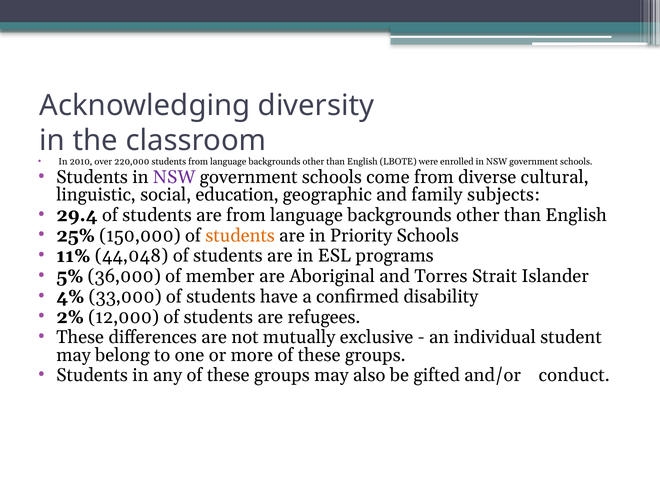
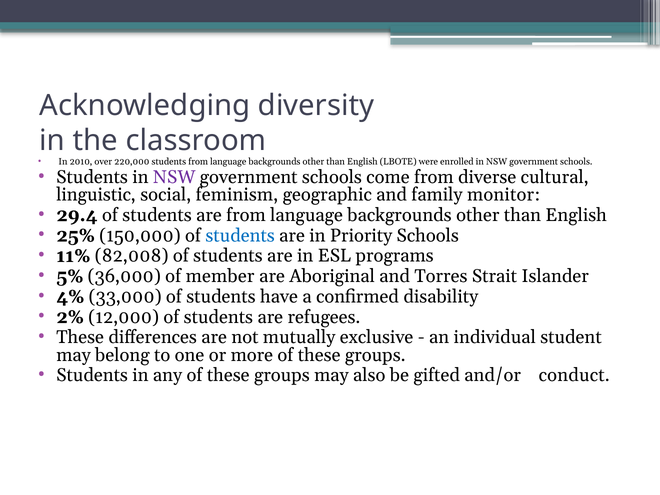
education: education -> feminism
subjects: subjects -> monitor
students at (240, 236) colour: orange -> blue
44,048: 44,048 -> 82,008
